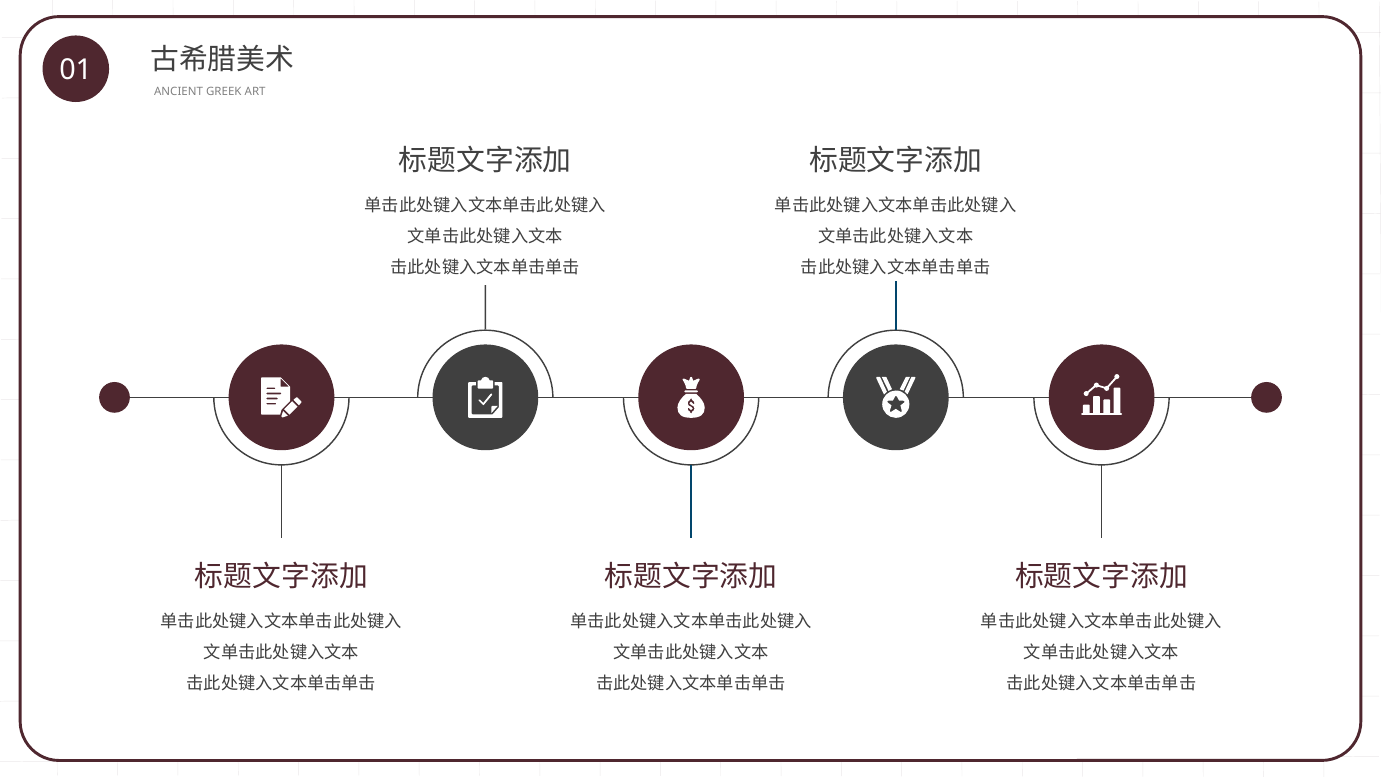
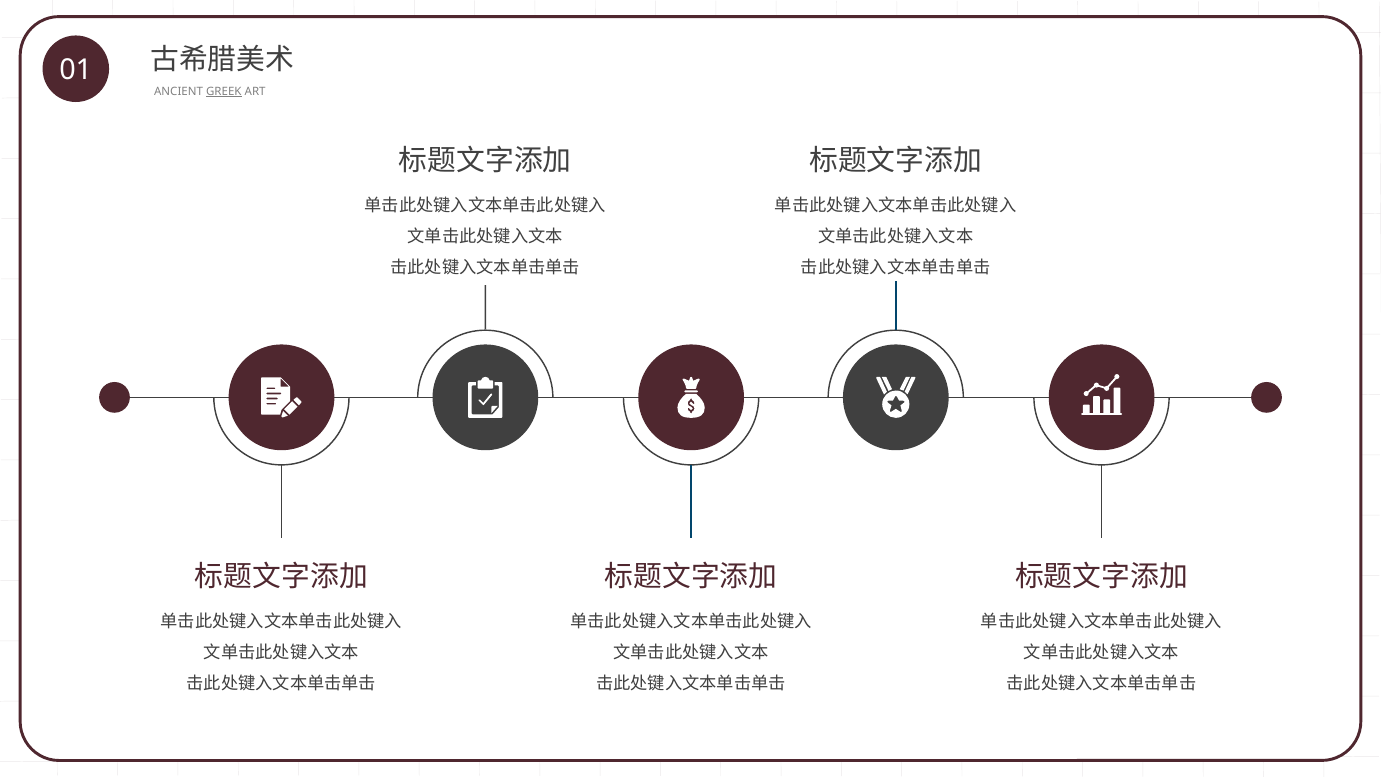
GREEK underline: none -> present
